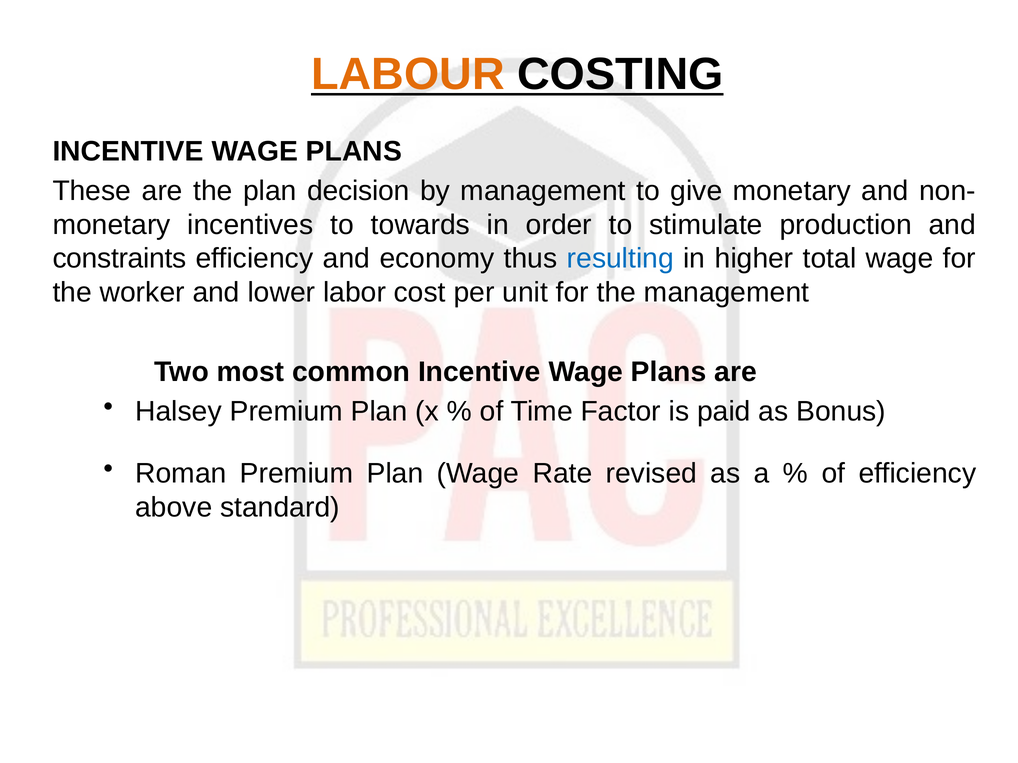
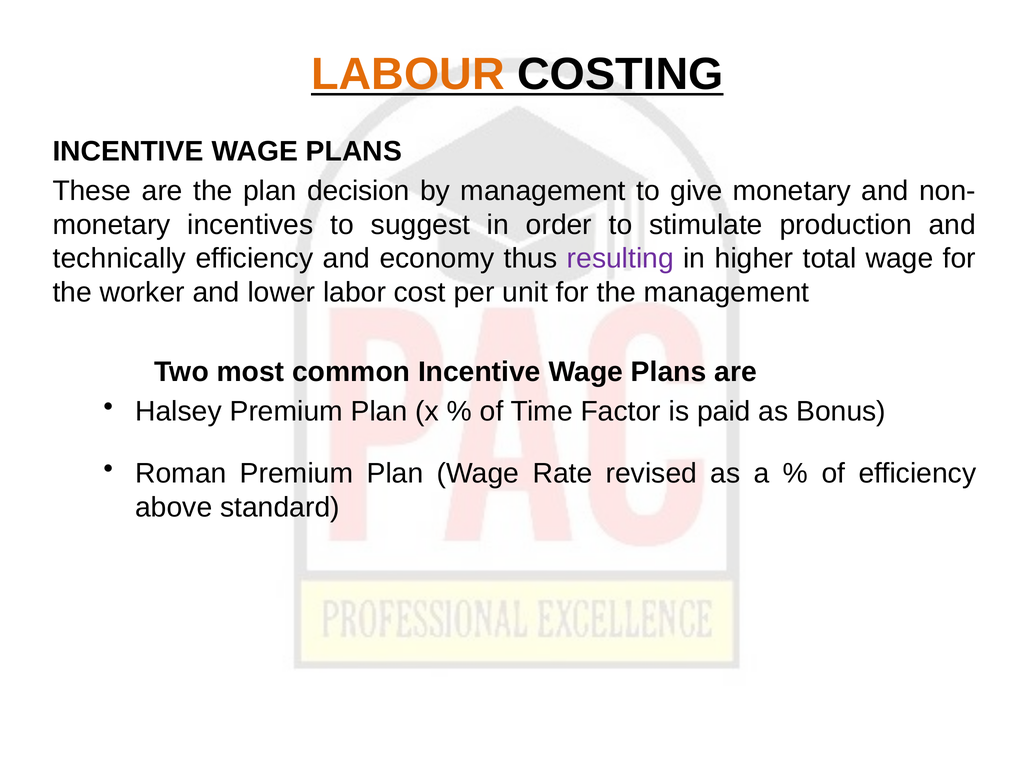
towards: towards -> suggest
constraints: constraints -> technically
resulting colour: blue -> purple
